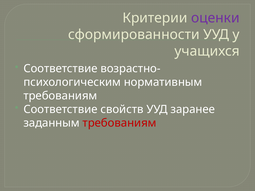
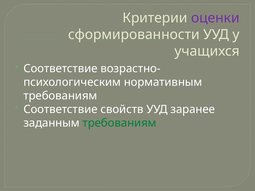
требованиям at (120, 123) colour: red -> green
